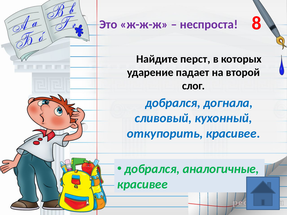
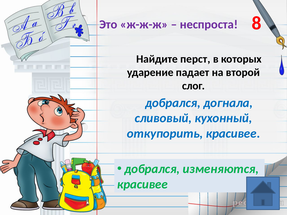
аналогичные: аналогичные -> изменяются
